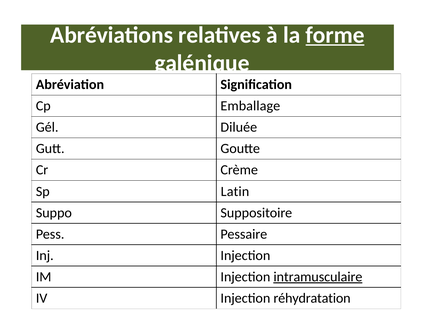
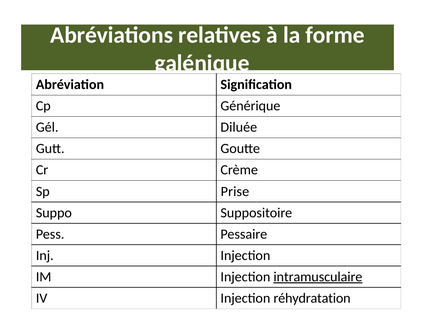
forme underline: present -> none
Emballage: Emballage -> Générique
Latin: Latin -> Prise
